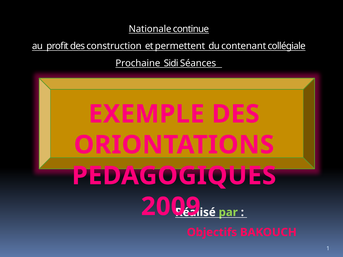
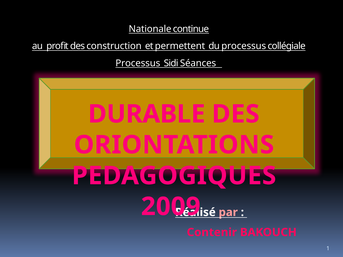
du contenant: contenant -> processus
Prochaine at (138, 63): Prochaine -> Processus
EXEMPLE: EXEMPLE -> DURABLE
par colour: light green -> pink
Objectifs: Objectifs -> Contenir
